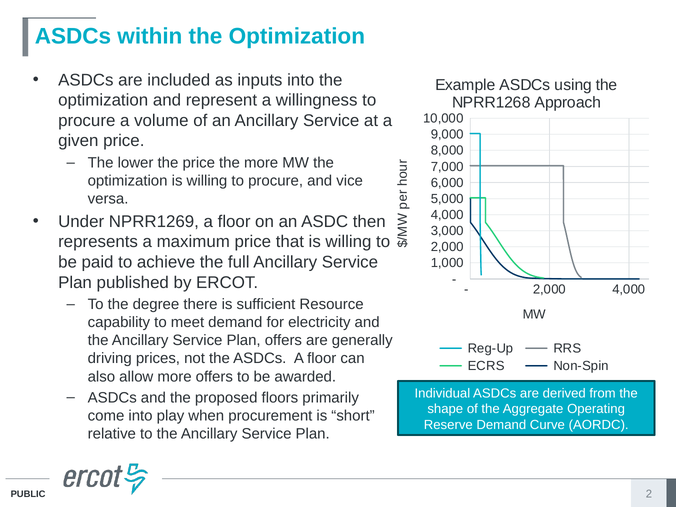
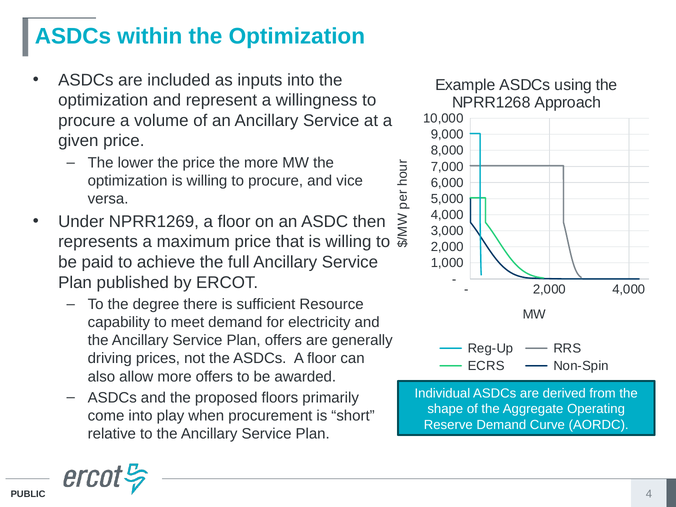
2: 2 -> 4
